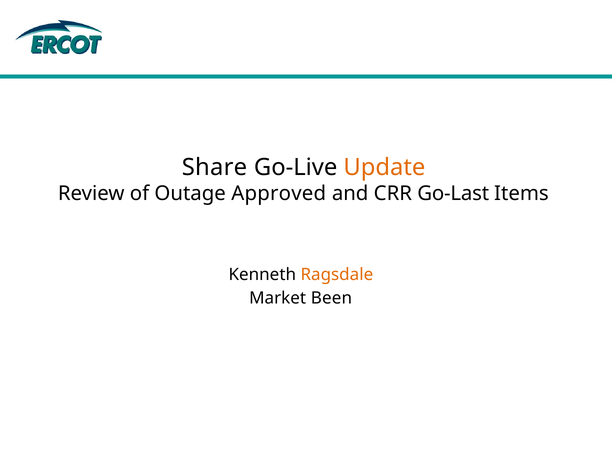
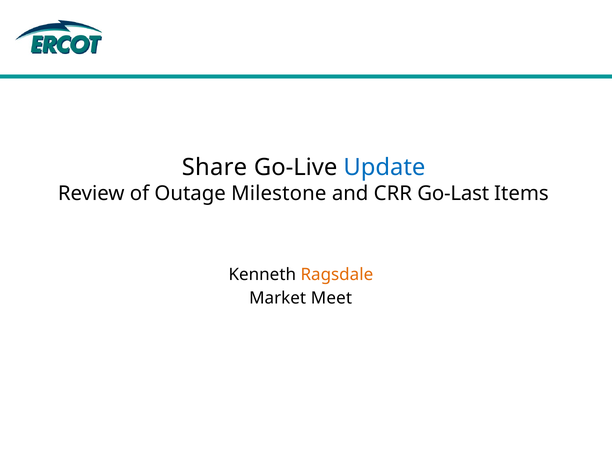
Update colour: orange -> blue
Approved: Approved -> Milestone
Been: Been -> Meet
